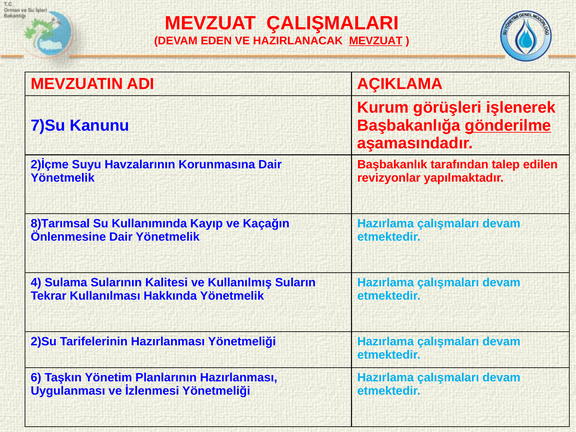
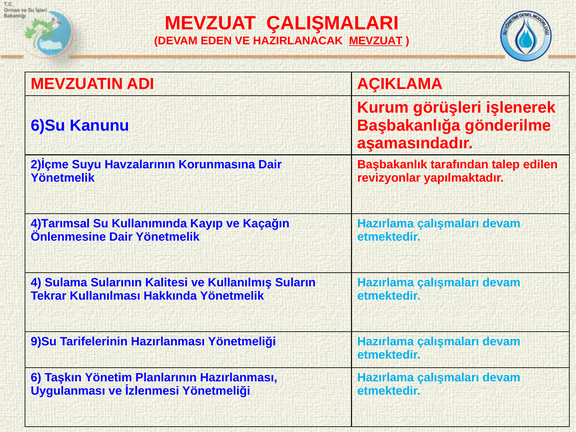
7)Su: 7)Su -> 6)Su
gönderilme underline: present -> none
8)Tarımsal: 8)Tarımsal -> 4)Tarımsal
2)Su: 2)Su -> 9)Su
